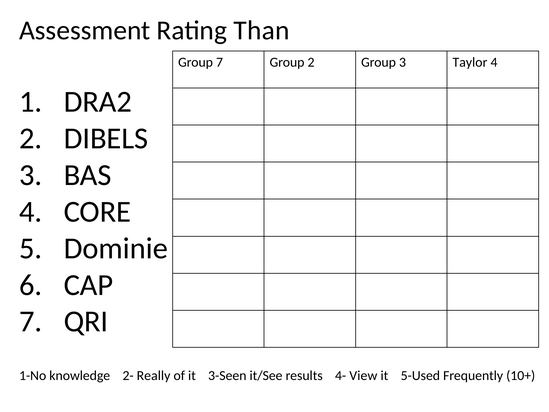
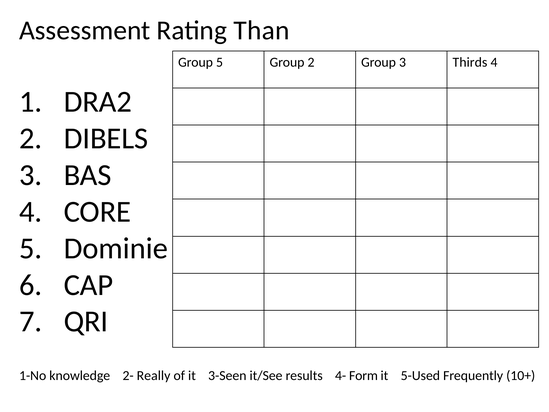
Group 7: 7 -> 5
Taylor: Taylor -> Thirds
View: View -> Form
